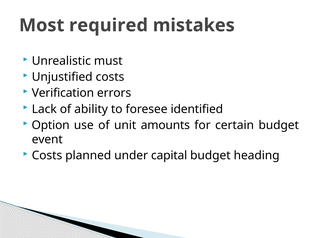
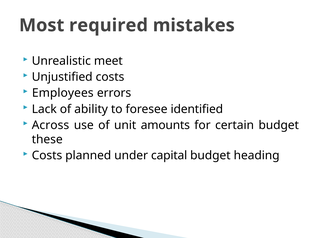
must: must -> meet
Verification: Verification -> Employees
Option: Option -> Across
event: event -> these
